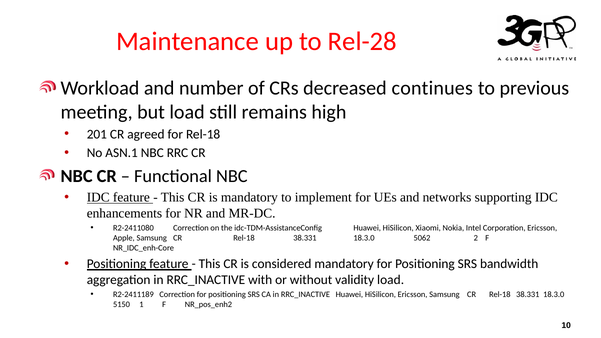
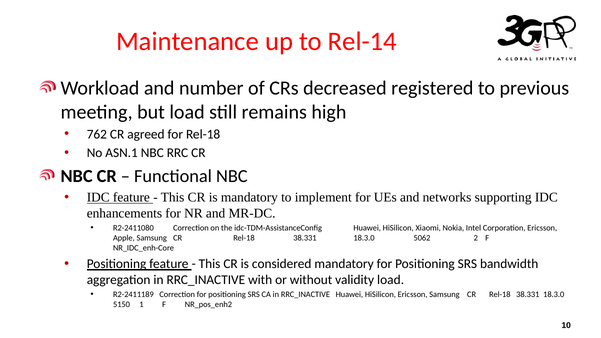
Rel-28: Rel-28 -> Rel-14
continues: continues -> registered
201: 201 -> 762
